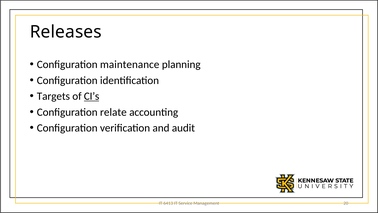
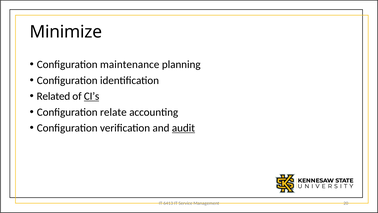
Releases: Releases -> Minimize
Targets: Targets -> Related
audit underline: none -> present
